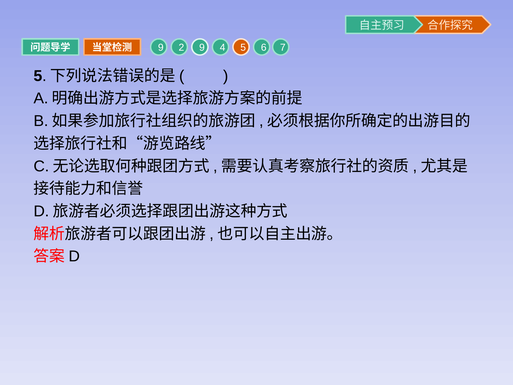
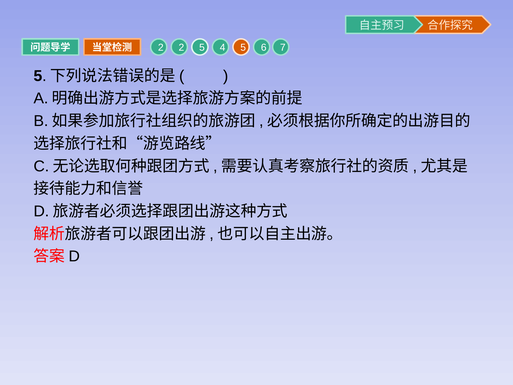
9 at (161, 48): 9 -> 2
2 9: 9 -> 5
